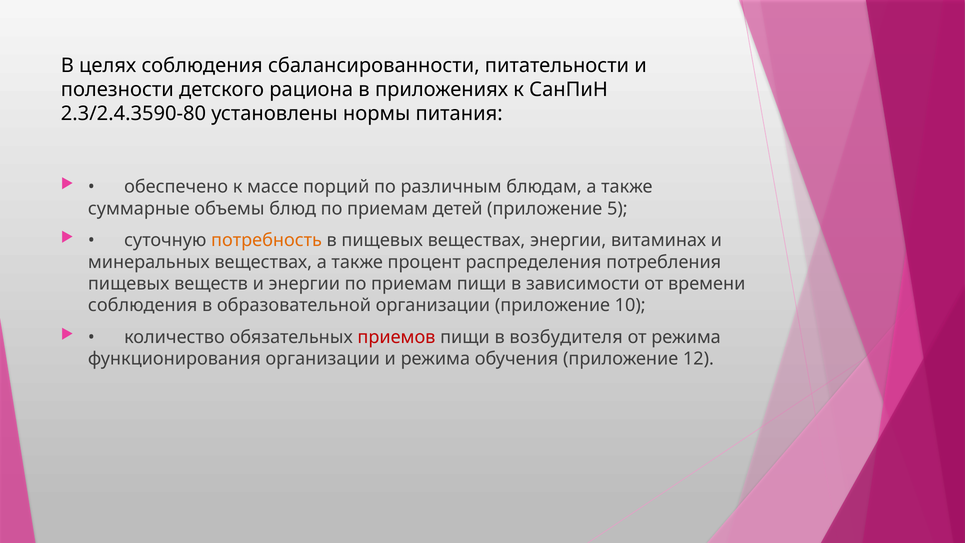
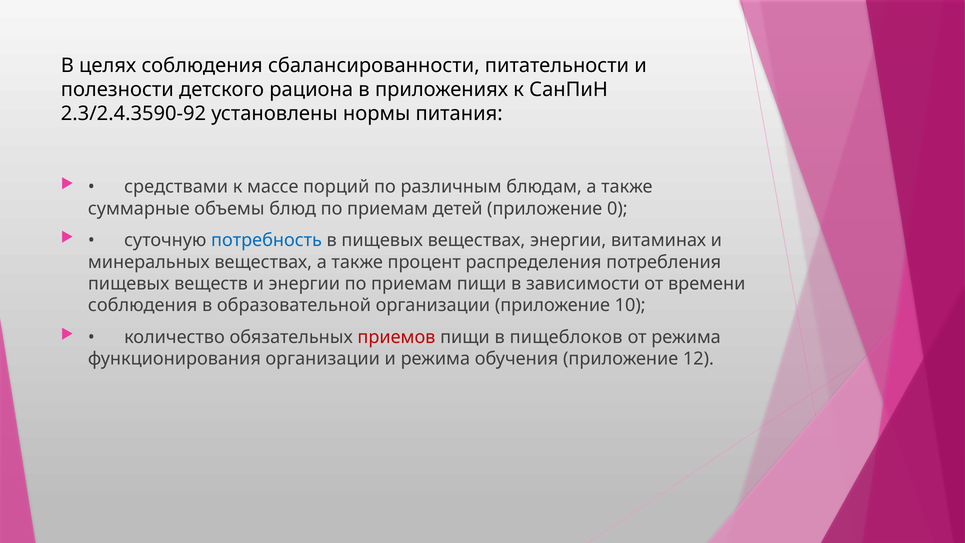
2.3/2.4.3590-80: 2.3/2.4.3590-80 -> 2.3/2.4.3590-92
обеспечено: обеспечено -> средствами
5: 5 -> 0
потребность colour: orange -> blue
возбудителя: возбудителя -> пищеблоков
